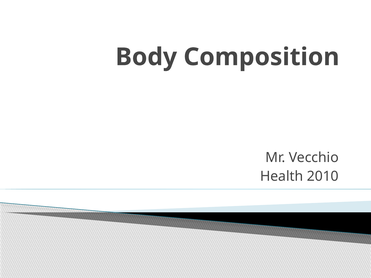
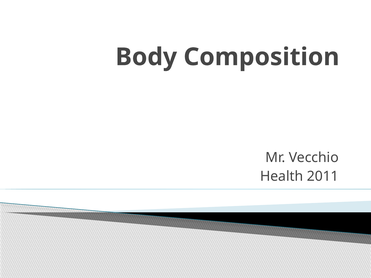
2010: 2010 -> 2011
